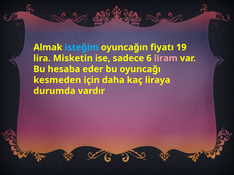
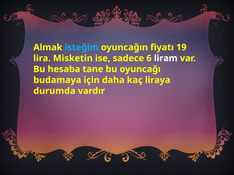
liram colour: pink -> white
eder: eder -> tane
kesmeden: kesmeden -> budamaya
